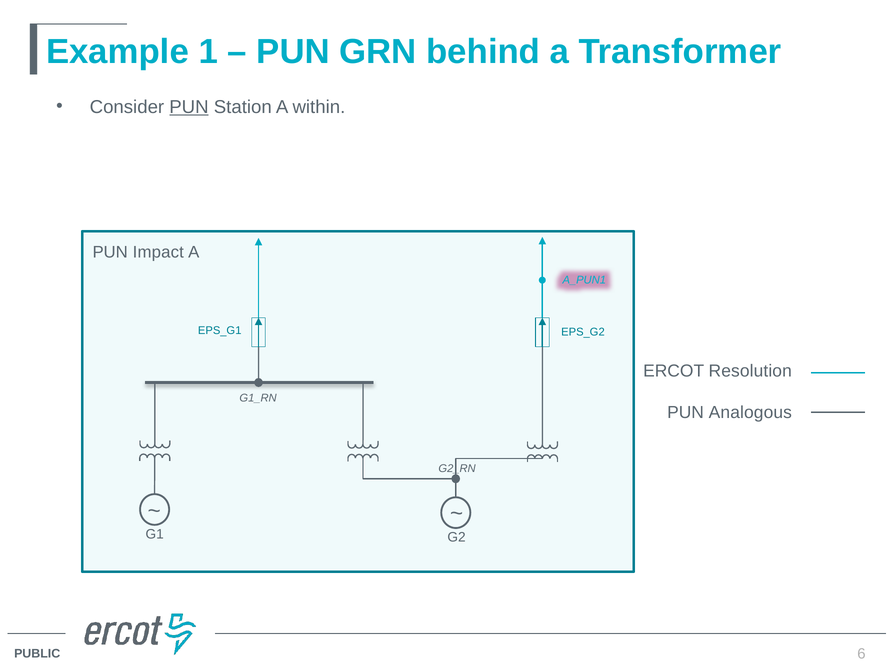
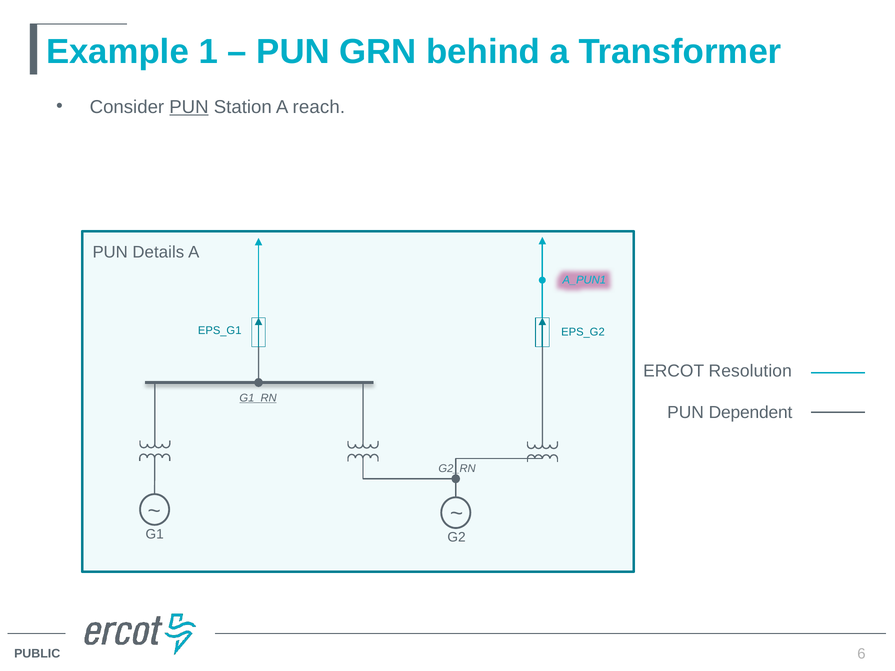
within: within -> reach
Impact: Impact -> Details
G1_RN underline: none -> present
Analogous: Analogous -> Dependent
